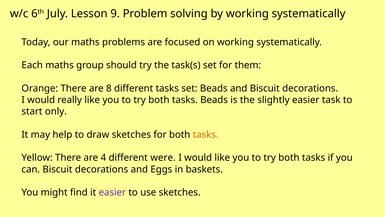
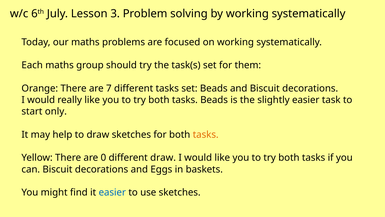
9: 9 -> 3
8: 8 -> 7
4: 4 -> 0
different were: were -> draw
easier at (112, 192) colour: purple -> blue
